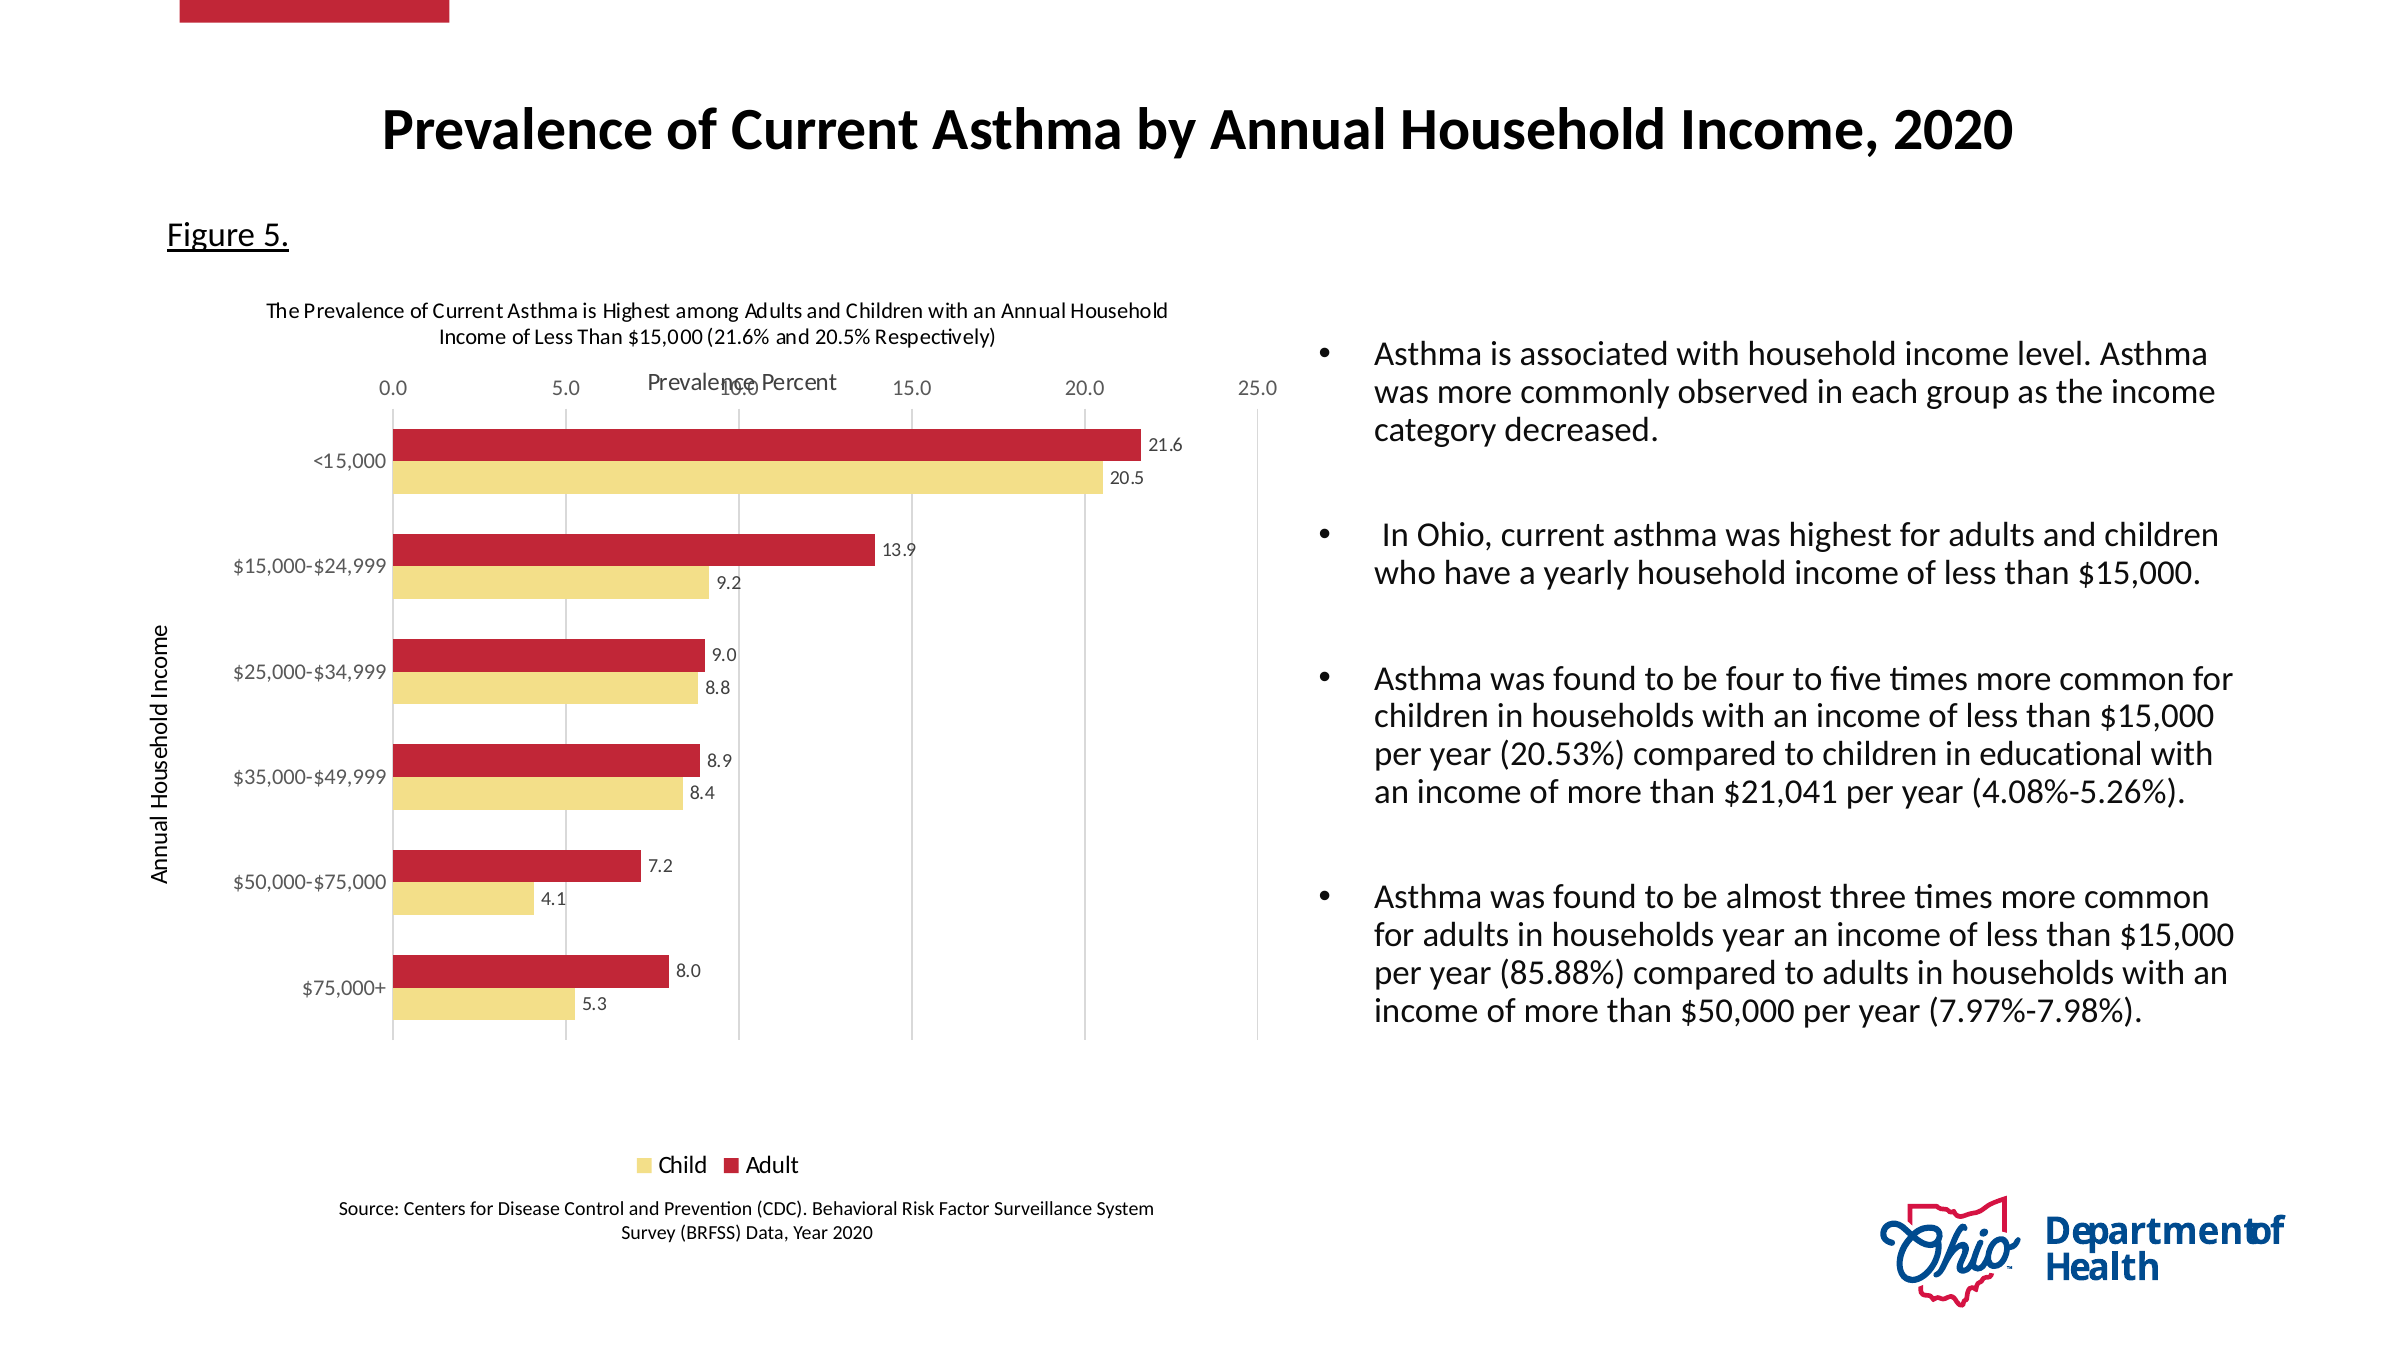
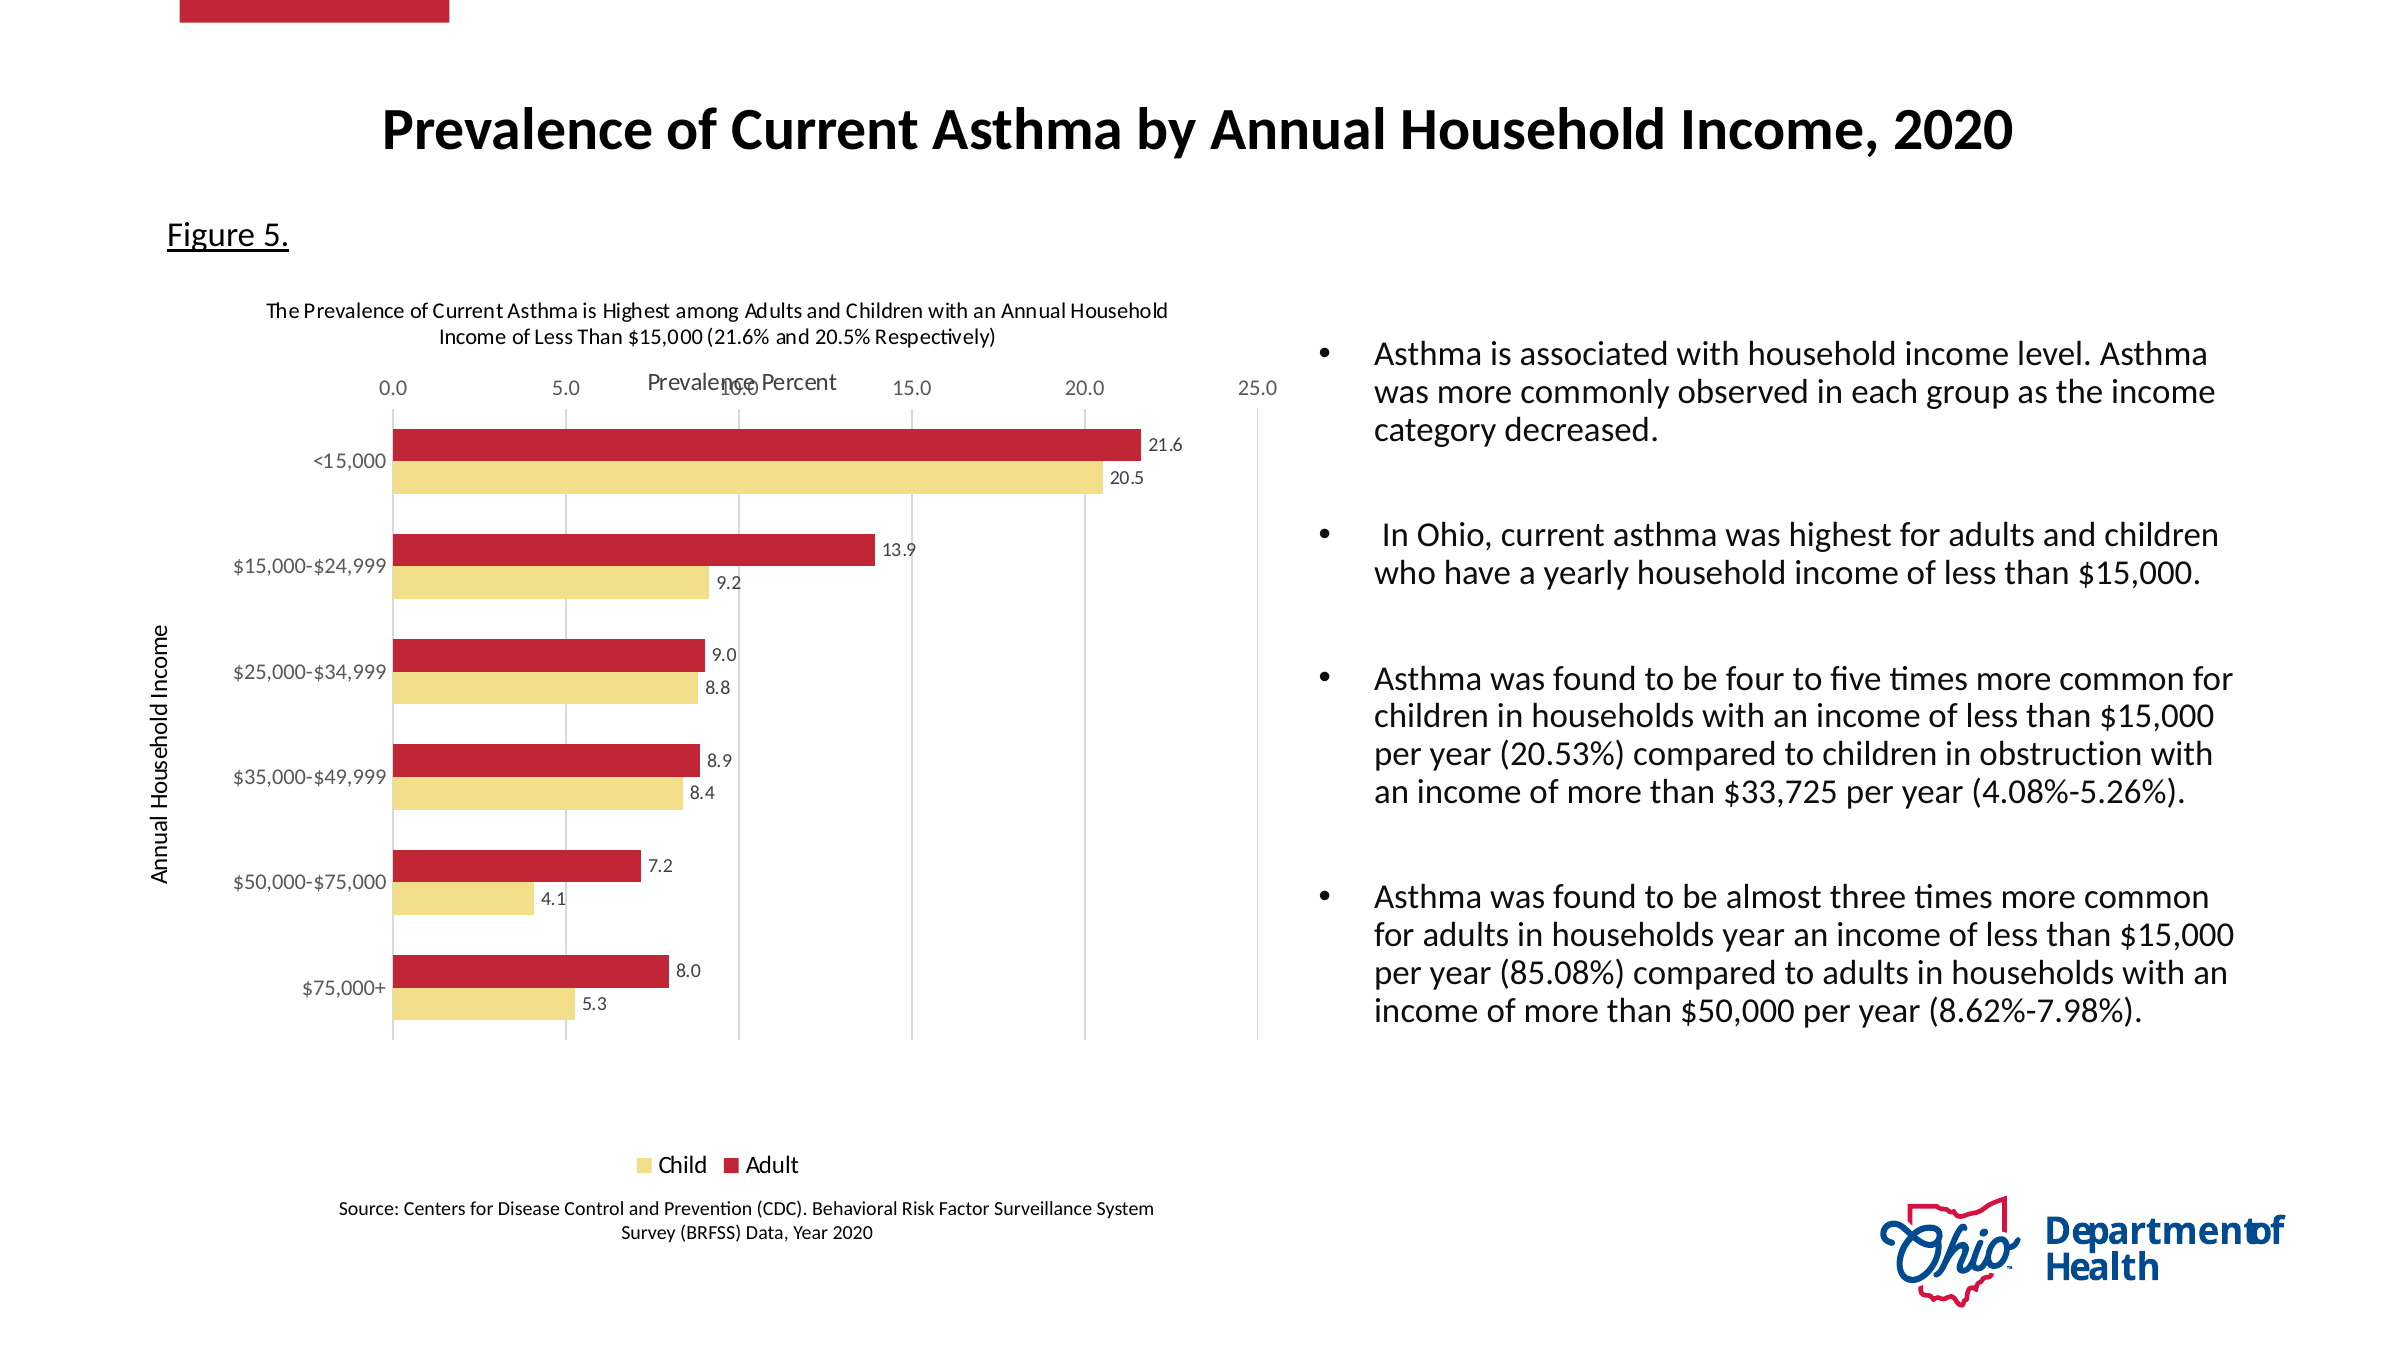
educational: educational -> obstruction
$21,041: $21,041 -> $33,725
85.88%: 85.88% -> 85.08%
7.97%-7.98%: 7.97%-7.98% -> 8.62%-7.98%
